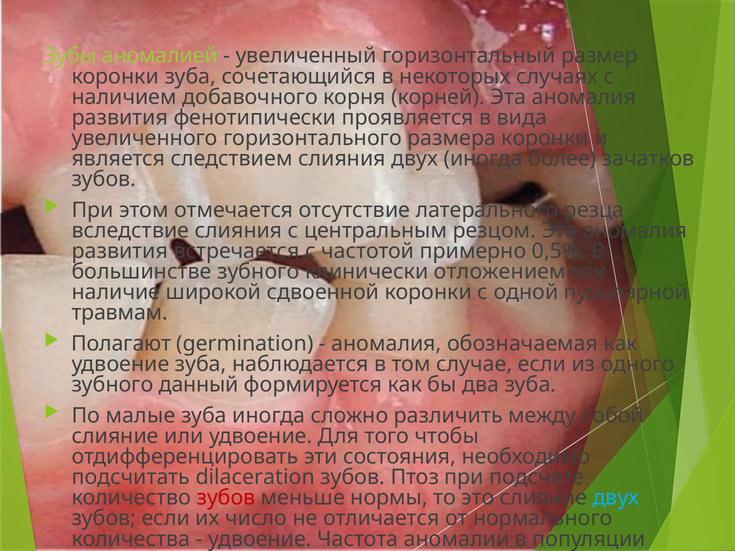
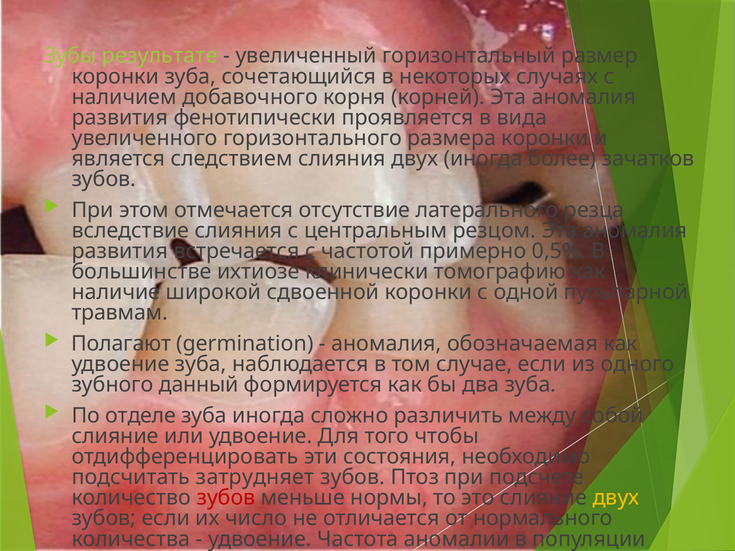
аномалией: аномалией -> результате
большинстве зубного: зубного -> ихтиозе
отложением: отложением -> томографию
малые: малые -> отделе
dilaceration: dilaceration -> затрудняет
двух at (616, 498) colour: light blue -> yellow
